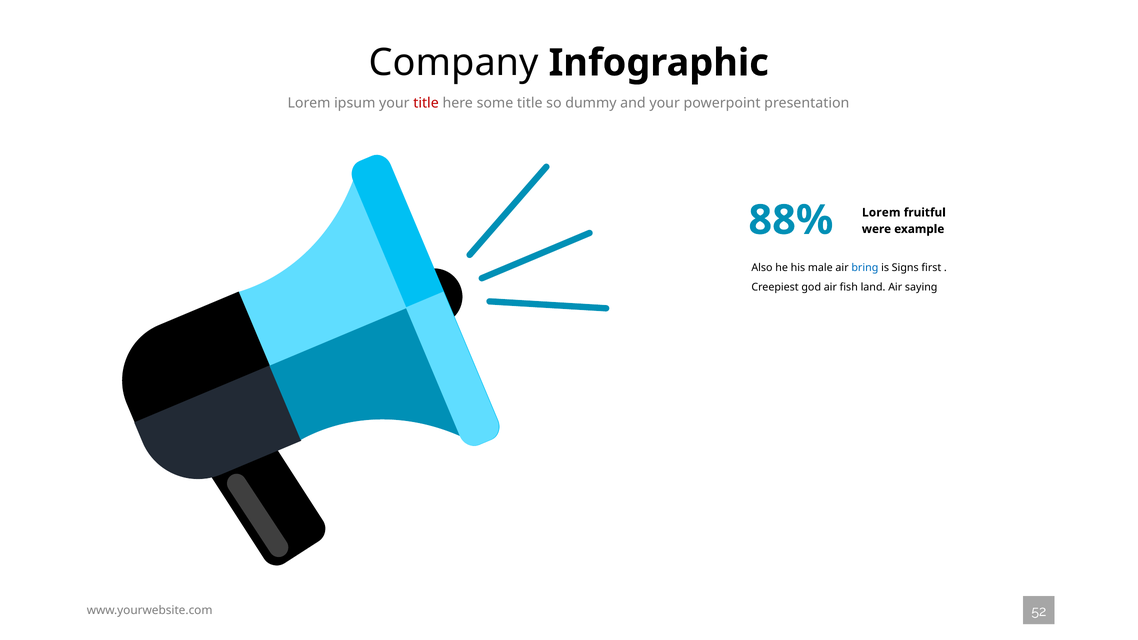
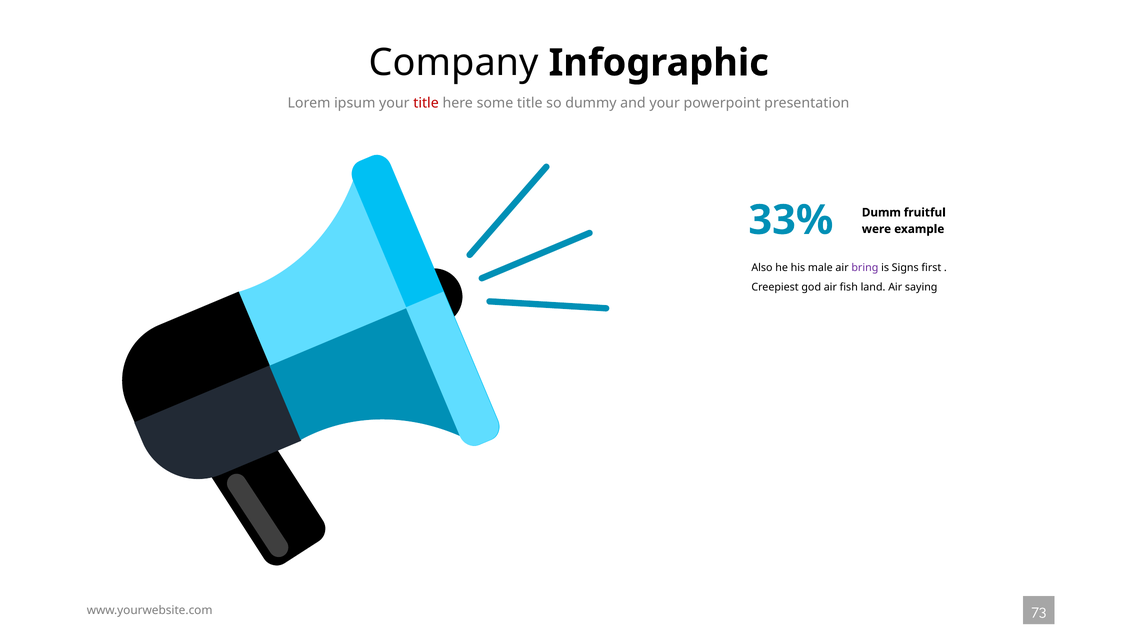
Lorem at (881, 213): Lorem -> Dumm
88%: 88% -> 33%
bring colour: blue -> purple
52: 52 -> 73
